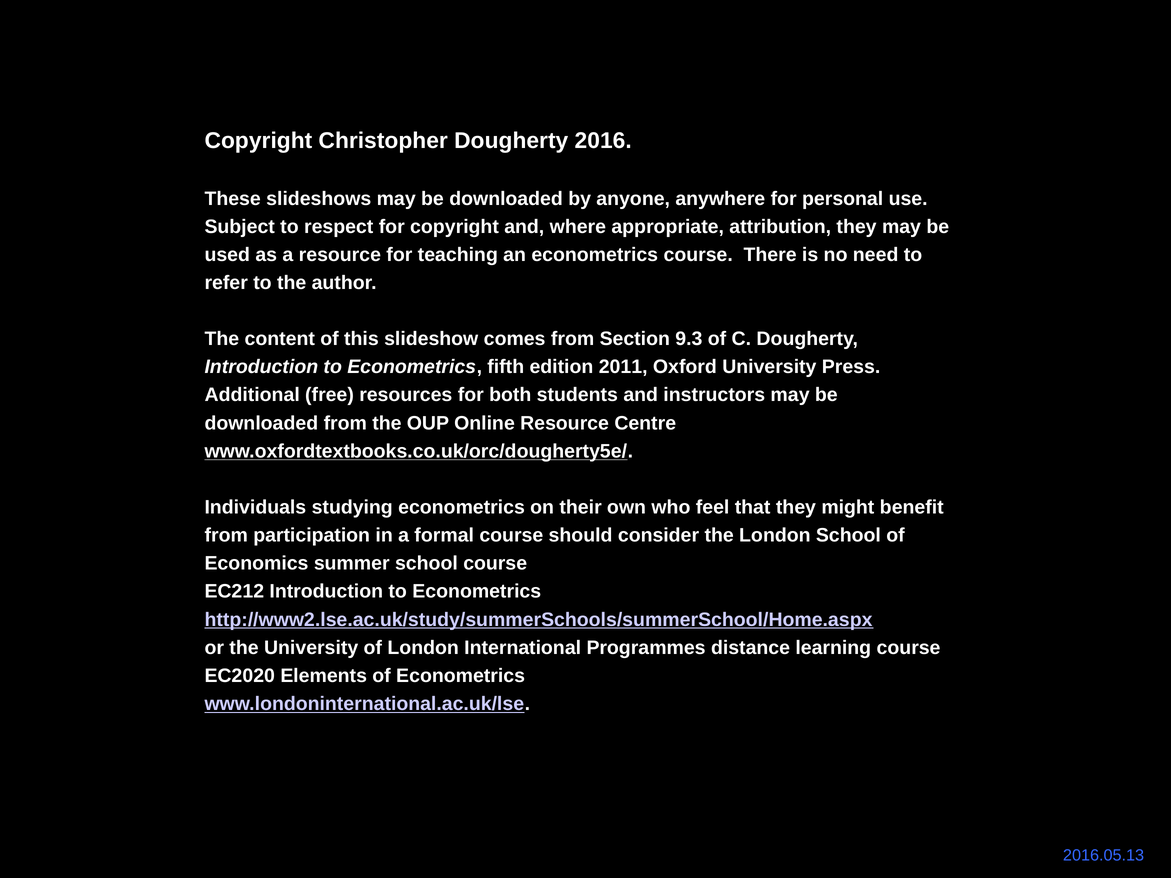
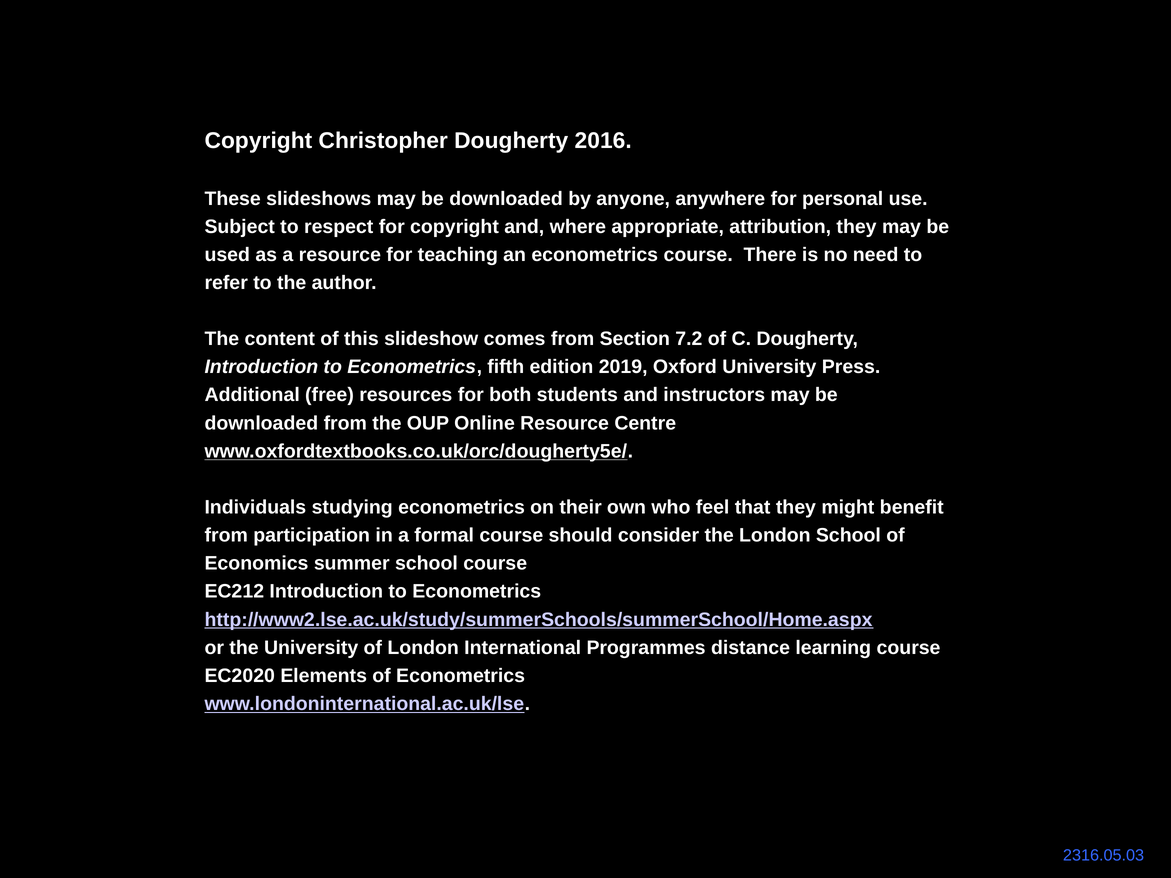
9.3: 9.3 -> 7.2
2011: 2011 -> 2019
2016.05.13: 2016.05.13 -> 2316.05.03
